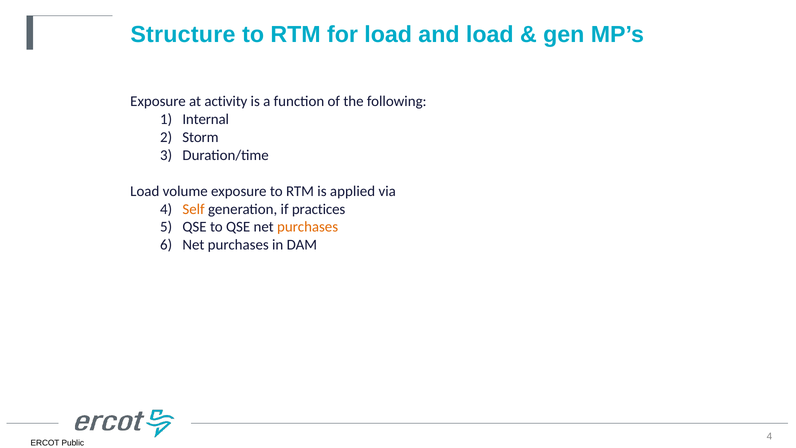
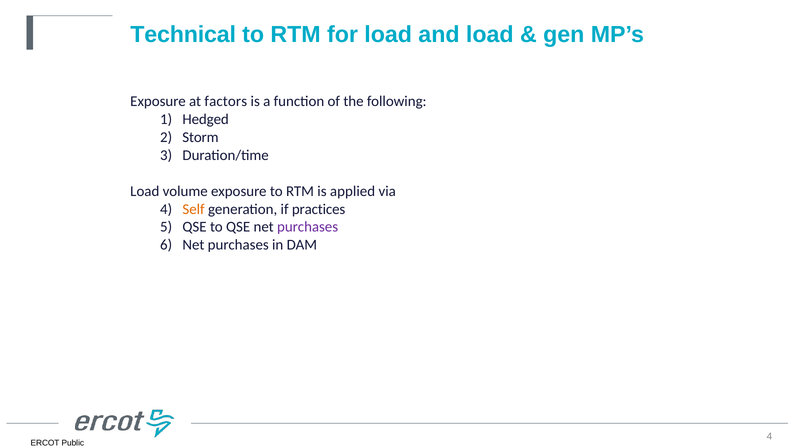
Structure: Structure -> Technical
activity: activity -> factors
Internal: Internal -> Hedged
purchases at (308, 227) colour: orange -> purple
